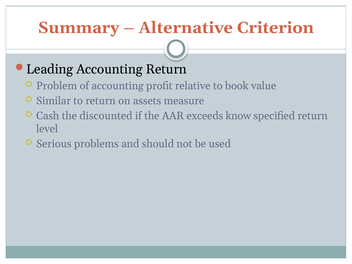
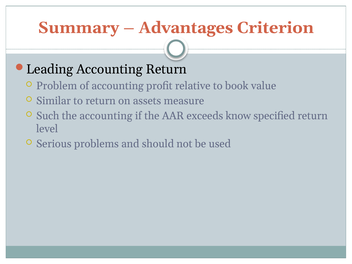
Alternative: Alternative -> Advantages
Cash: Cash -> Such
the discounted: discounted -> accounting
